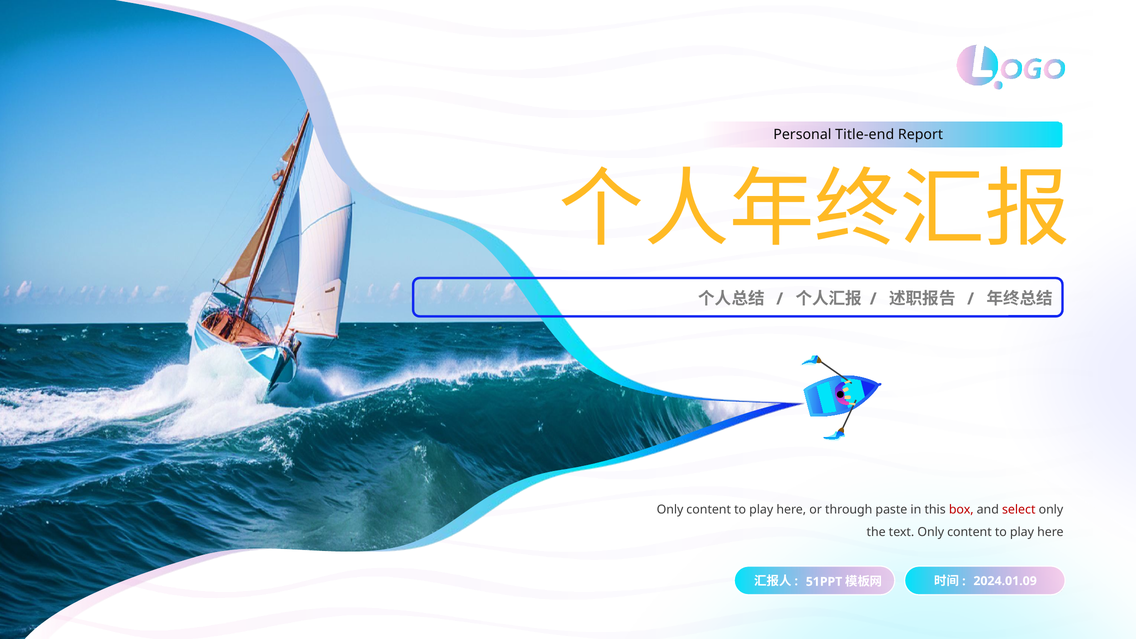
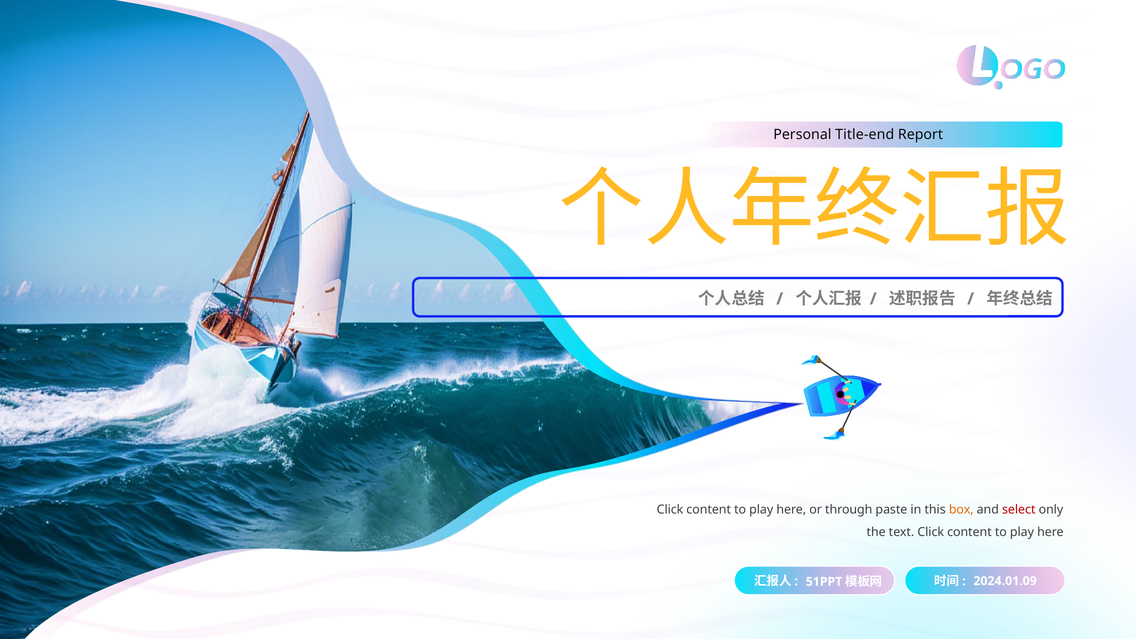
Only at (670, 510): Only -> Click
box colour: red -> orange
text Only: Only -> Click
